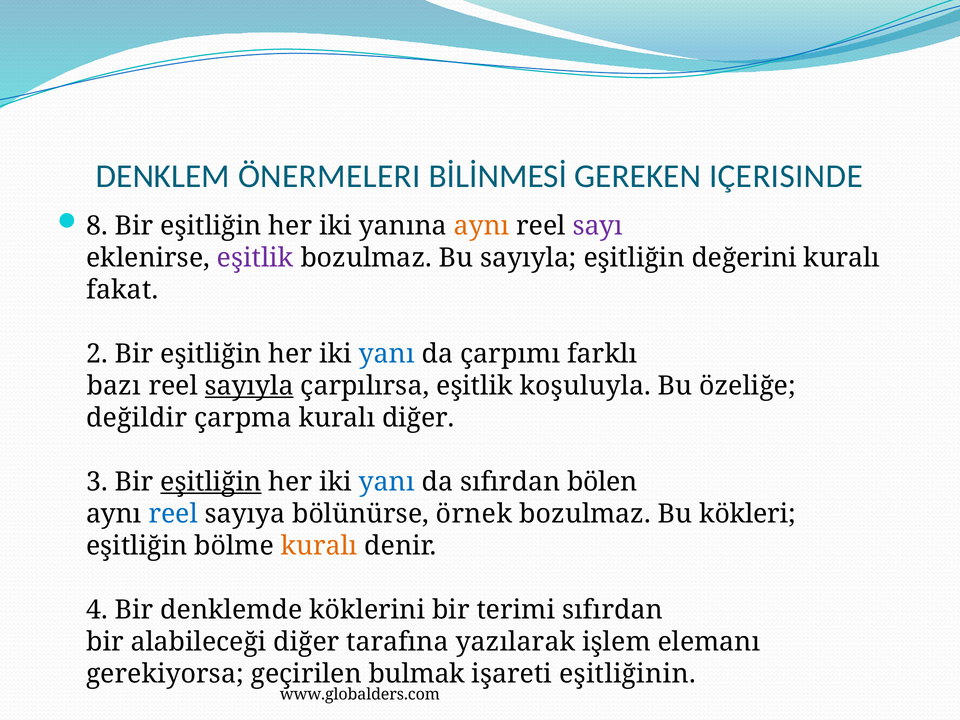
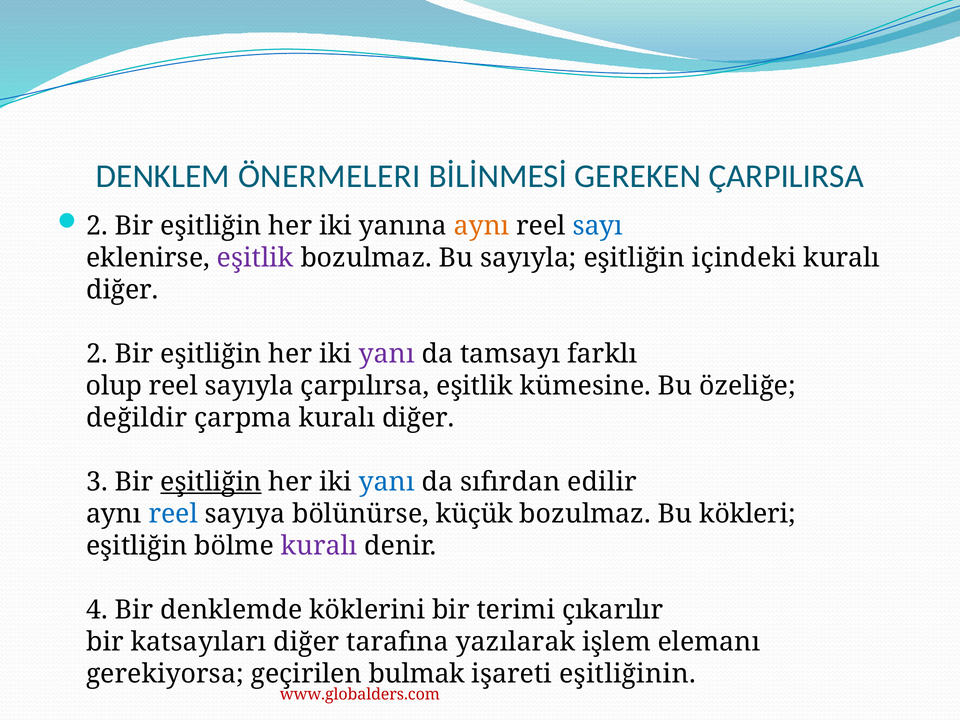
IÇERISINDE: IÇERISINDE -> ÇARPILIRSA
8 at (97, 226): 8 -> 2
sayı colour: purple -> blue
değerini: değerini -> içindeki
fakat at (122, 290): fakat -> diğer
yanı at (387, 354) colour: blue -> purple
çarpımı: çarpımı -> tamsayı
bazı: bazı -> olup
sayıyla at (249, 386) underline: present -> none
koşuluyla: koşuluyla -> kümesine
bölen: bölen -> edilir
örnek: örnek -> küçük
kuralı at (319, 546) colour: orange -> purple
terimi sıfırdan: sıfırdan -> çıkarılır
alabileceği: alabileceği -> katsayıları
www.globalders.com colour: black -> red
